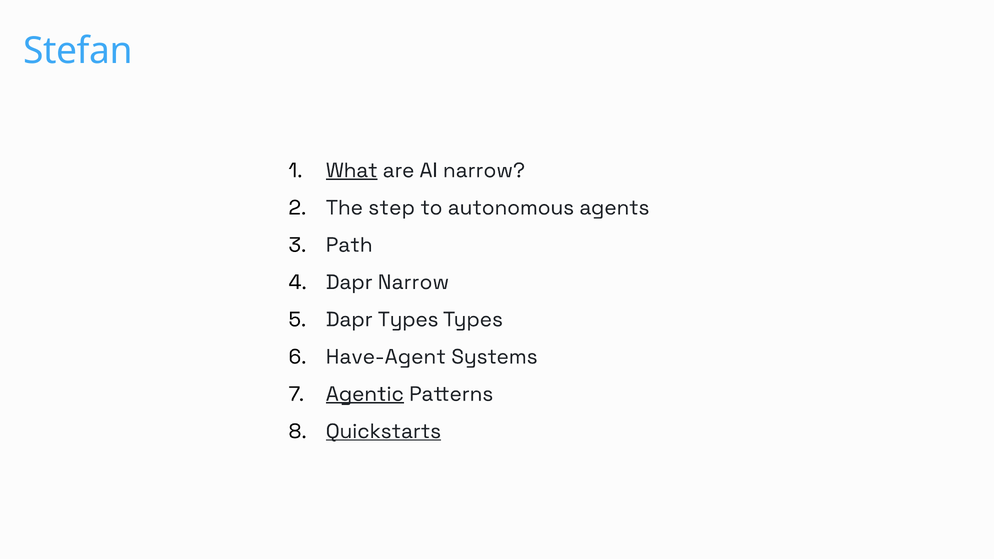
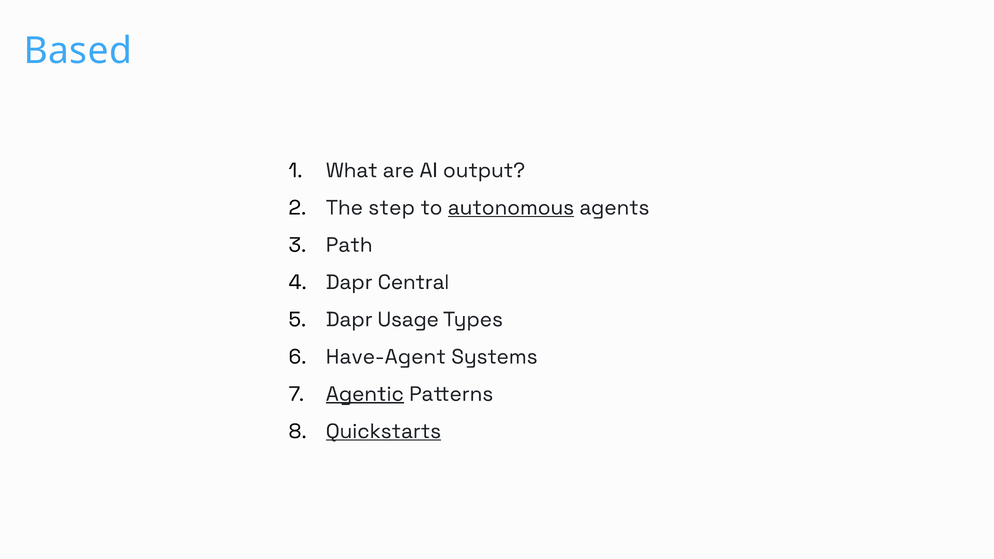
Stefan: Stefan -> Based
What underline: present -> none
AI narrow: narrow -> output
autonomous underline: none -> present
Dapr Narrow: Narrow -> Central
Dapr Types: Types -> Usage
